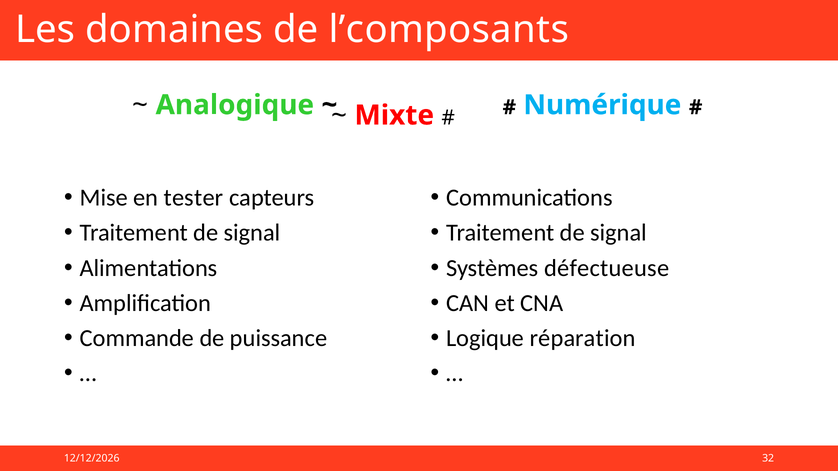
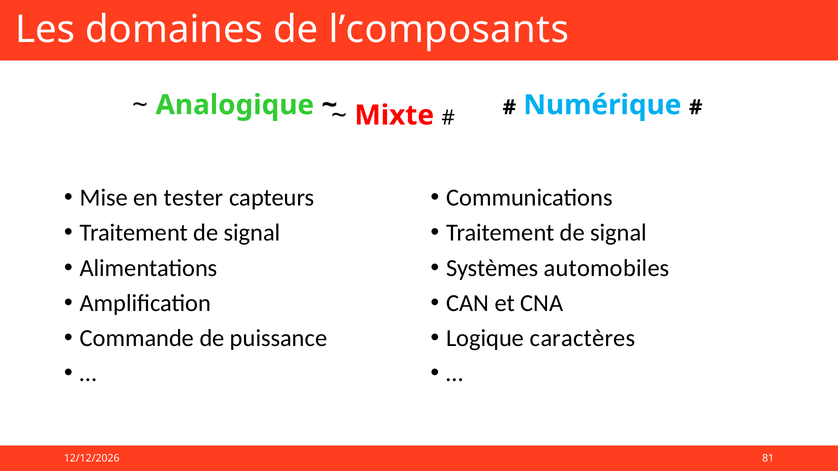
défectueuse: défectueuse -> automobiles
réparation: réparation -> caractères
32: 32 -> 81
